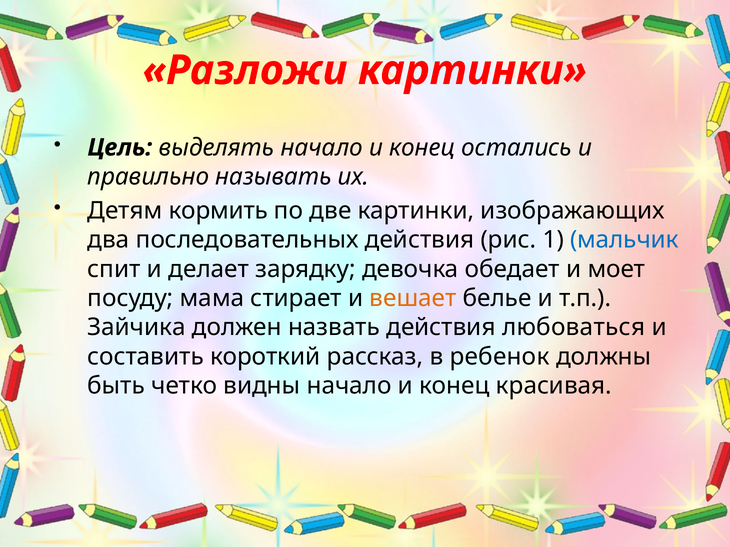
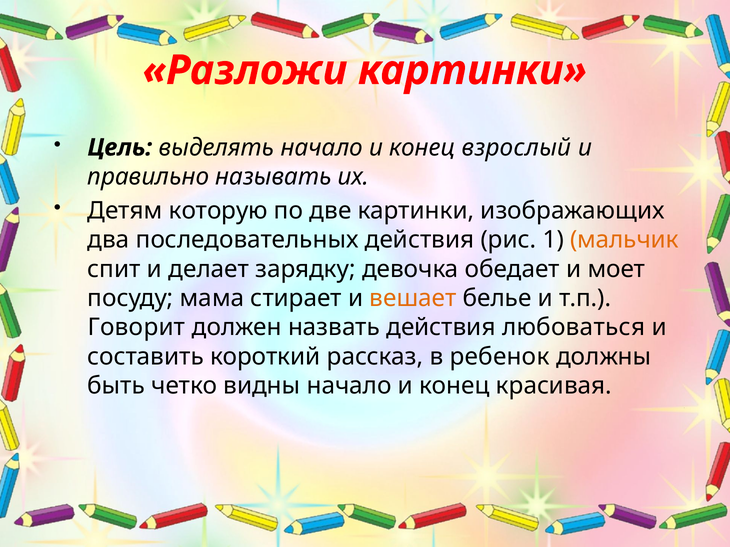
остались: остались -> взрослый
кормить: кормить -> которую
мальчик colour: blue -> orange
Зайчика: Зайчика -> Говорит
